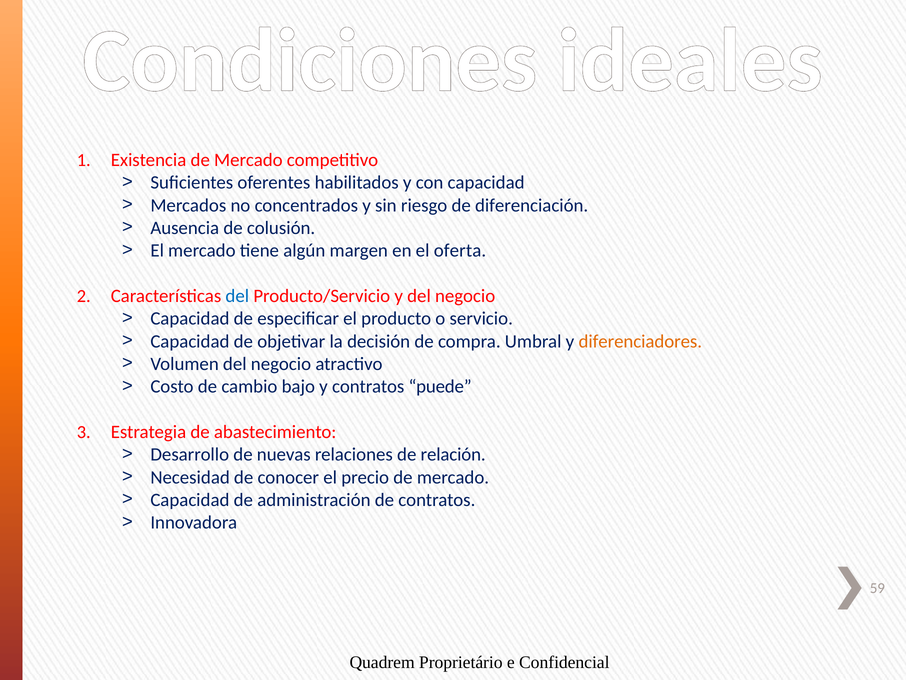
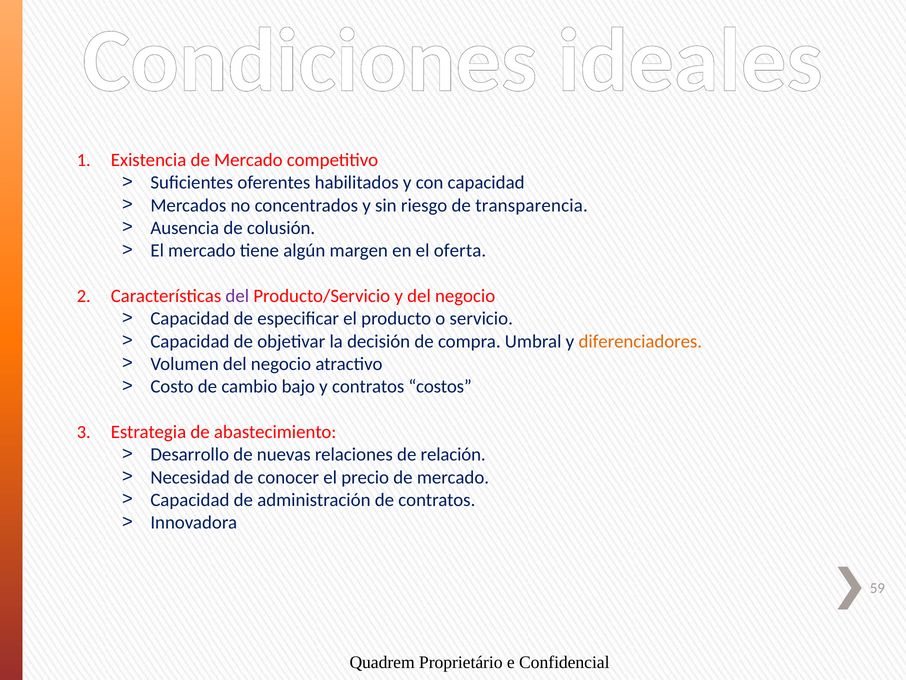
diferenciación: diferenciación -> transparencia
del at (237, 296) colour: blue -> purple
puede: puede -> costos
